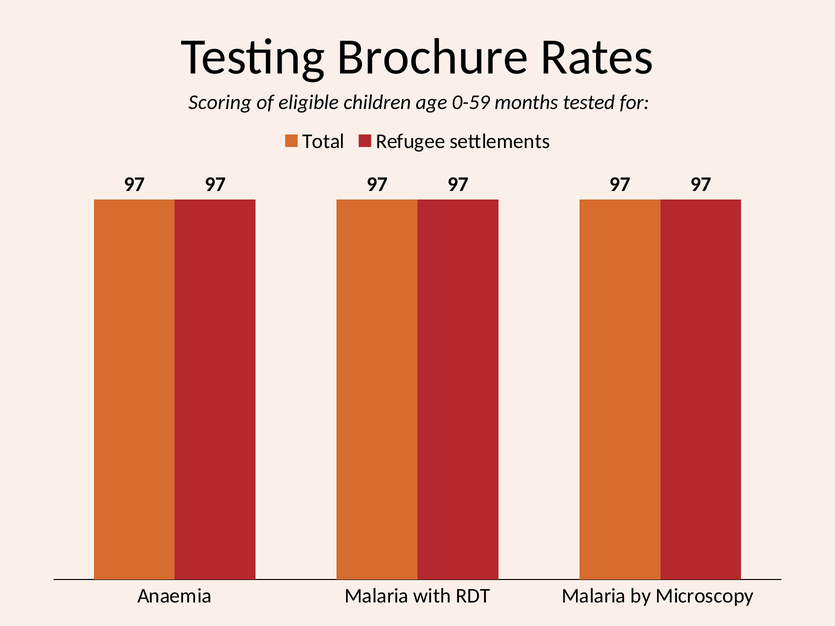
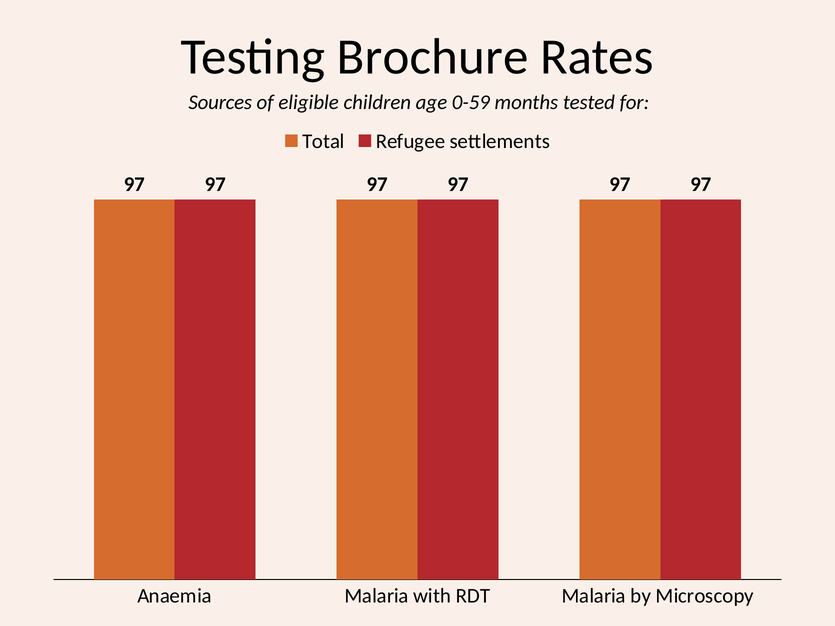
Scoring: Scoring -> Sources
